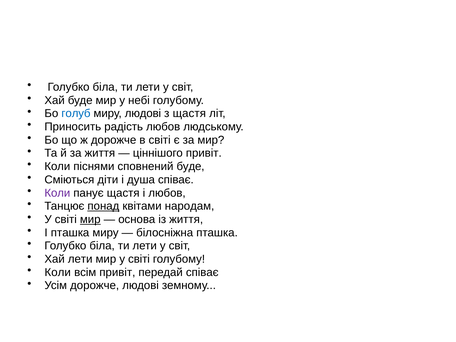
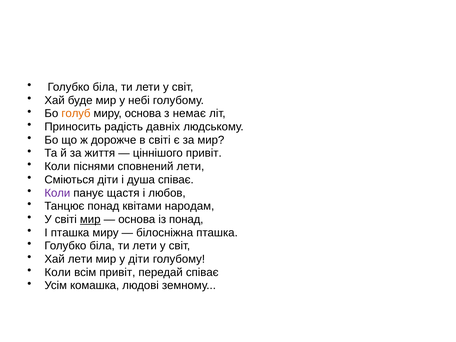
голуб colour: blue -> orange
миру людові: людові -> основа
з щастя: щастя -> немає
радість любов: любов -> давніх
сповнений буде: буде -> лети
понад at (103, 206) underline: present -> none
із життя: життя -> понад
мир у світі: світі -> діти
Усім дорожче: дорожче -> комашка
